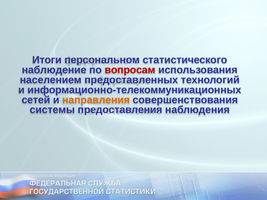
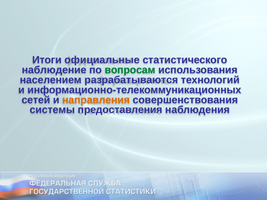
персональном: персональном -> официальные
вопросам colour: red -> green
предоставленных: предоставленных -> разрабатываются
